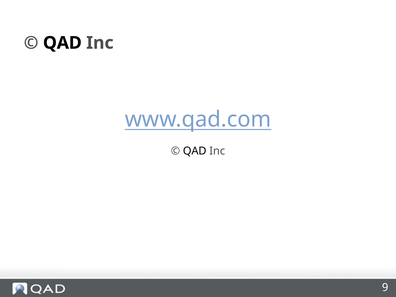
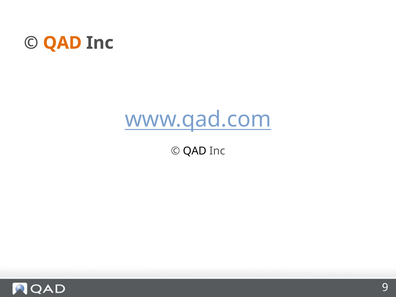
QAD at (62, 43) colour: black -> orange
